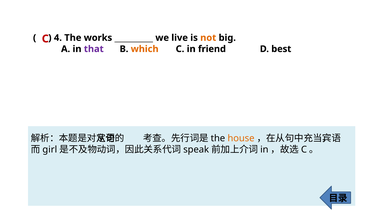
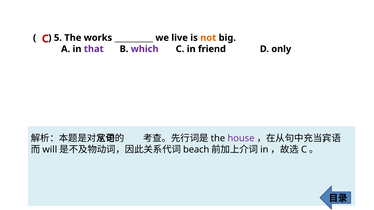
4: 4 -> 5
which colour: orange -> purple
best: best -> only
house colour: orange -> purple
girl: girl -> will
speak: speak -> beach
